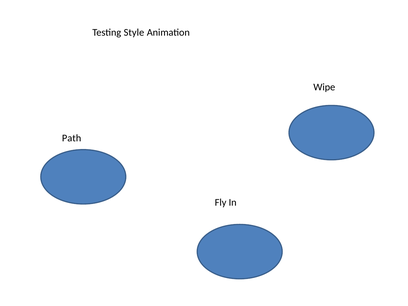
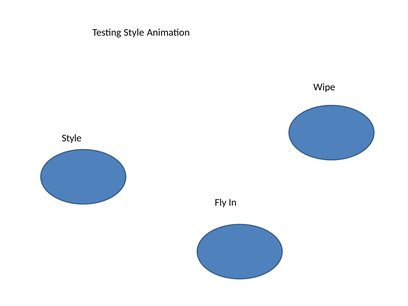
Path at (72, 138): Path -> Style
